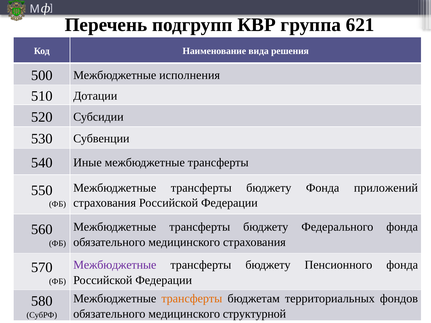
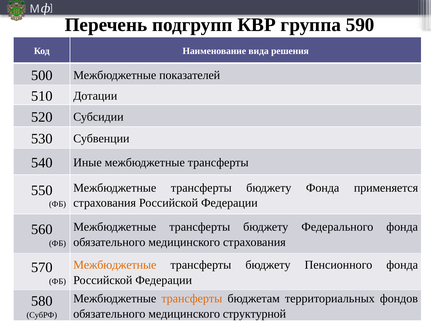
621: 621 -> 590
исполнения: исполнения -> показателей
приложений: приложений -> применяется
Межбюджетные at (115, 265) colour: purple -> orange
